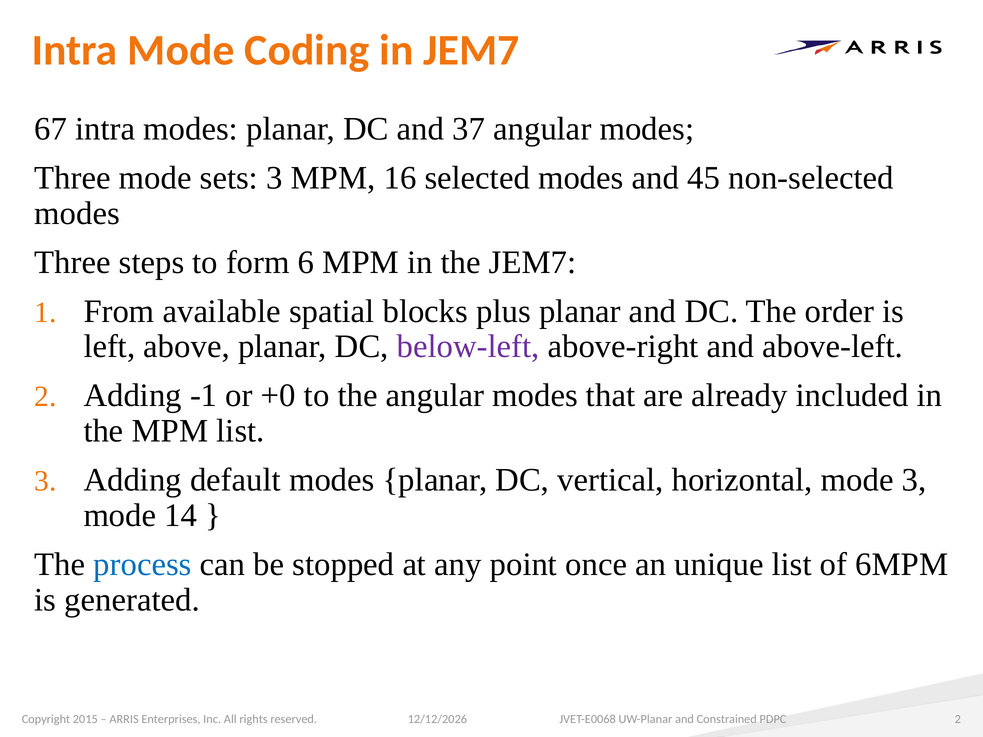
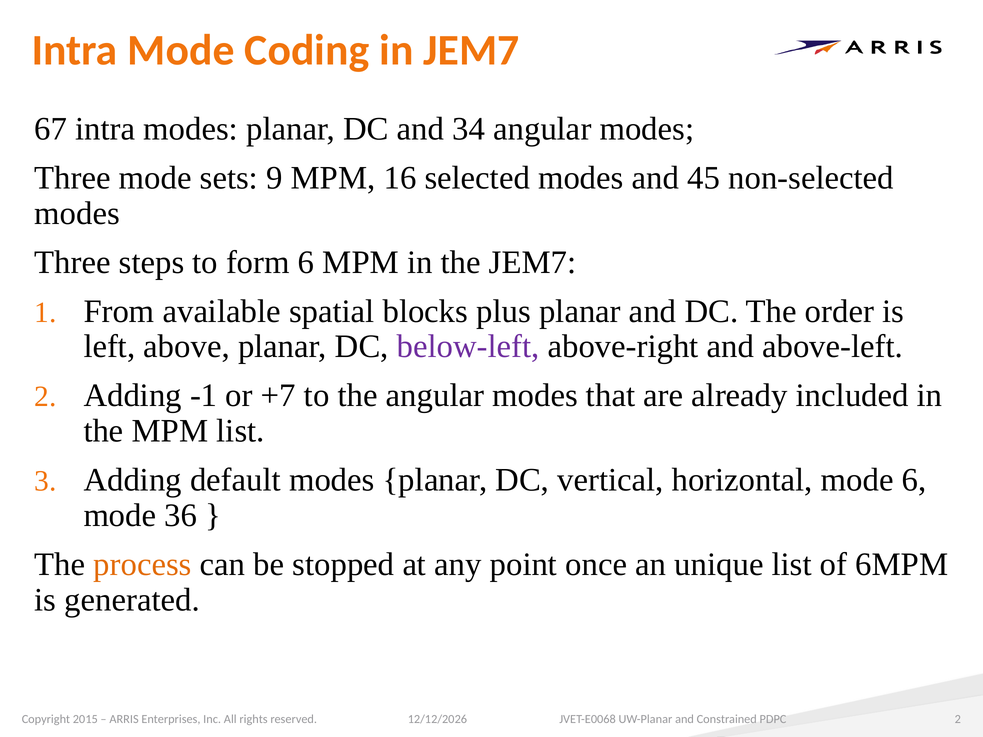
37: 37 -> 34
sets 3: 3 -> 9
+0: +0 -> +7
mode 3: 3 -> 6
14: 14 -> 36
process colour: blue -> orange
